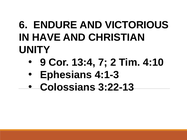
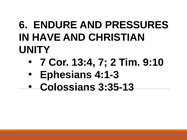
VICTORIOUS: VICTORIOUS -> PRESSURES
9 at (43, 62): 9 -> 7
4:10: 4:10 -> 9:10
3:22-13: 3:22-13 -> 3:35-13
